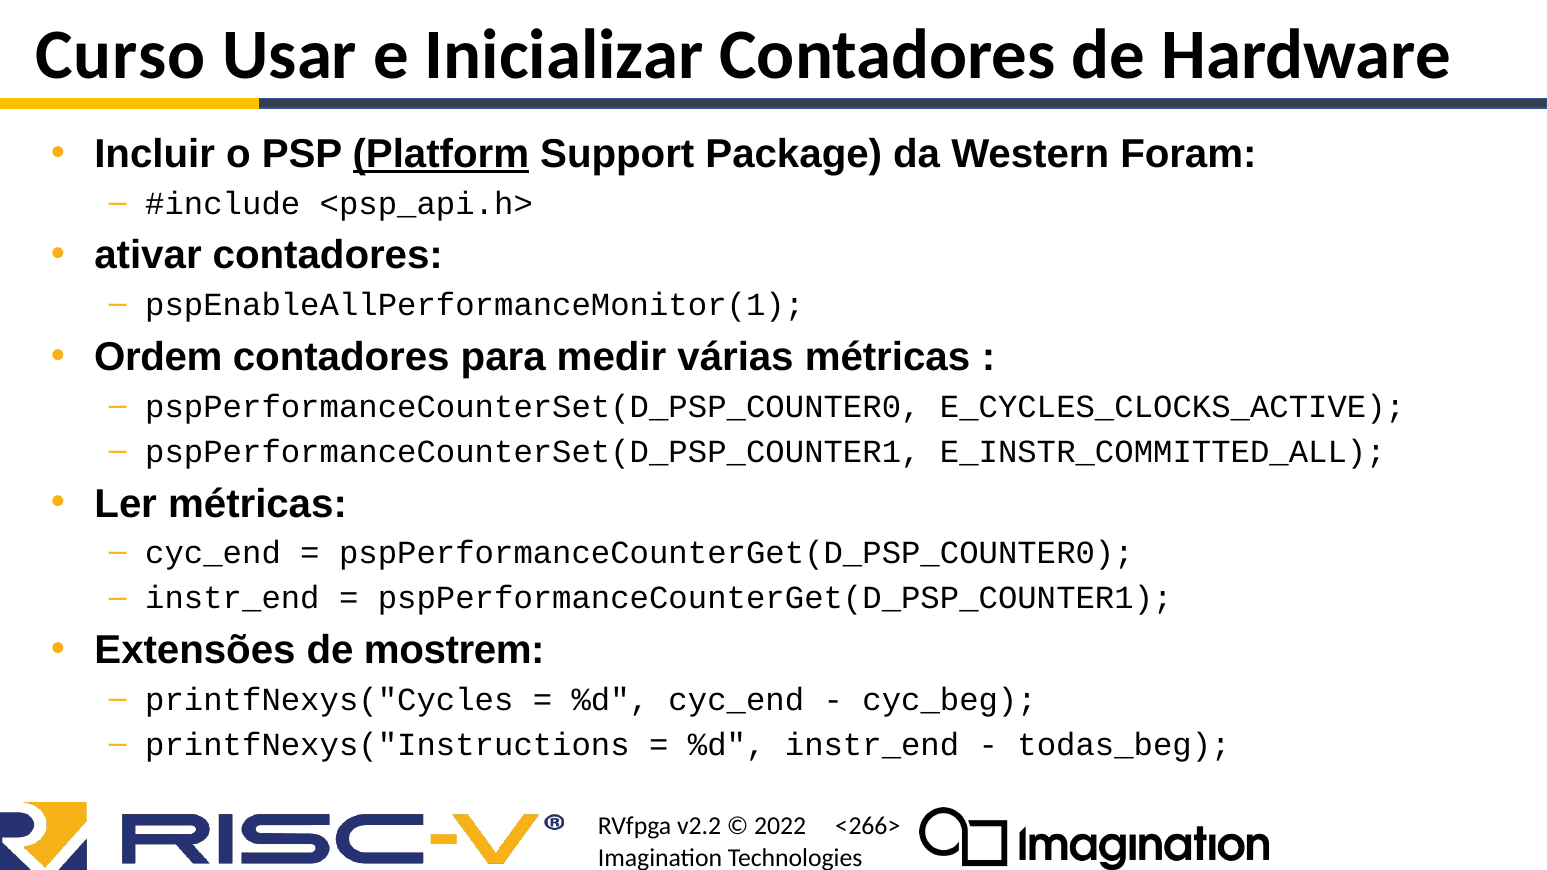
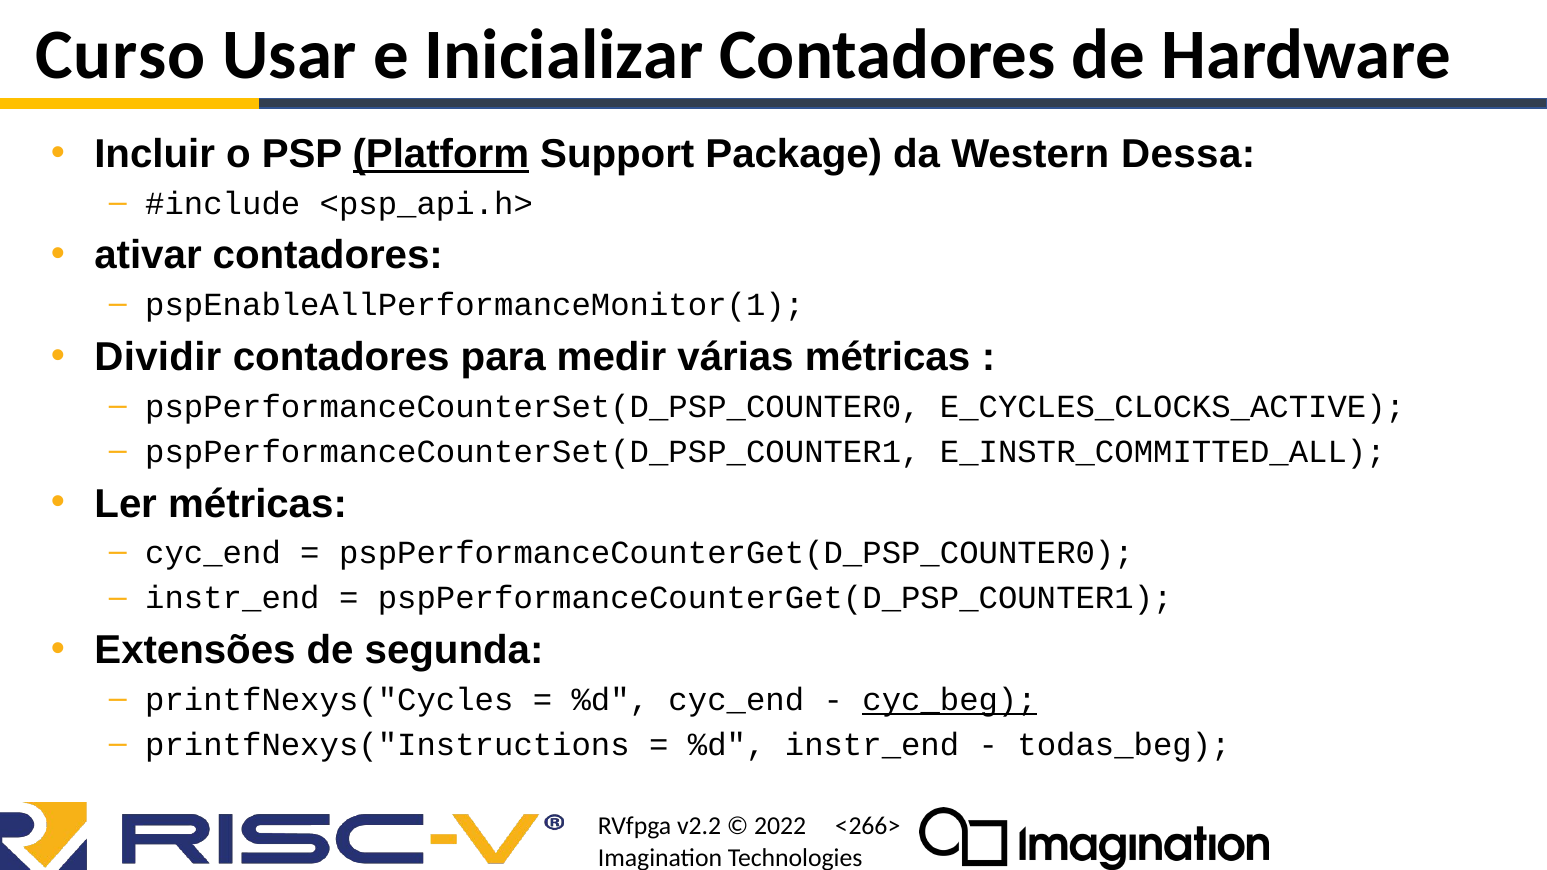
Foram: Foram -> Dessa
Ordem: Ordem -> Dividir
mostrem: mostrem -> segunda
cyc_beg underline: none -> present
